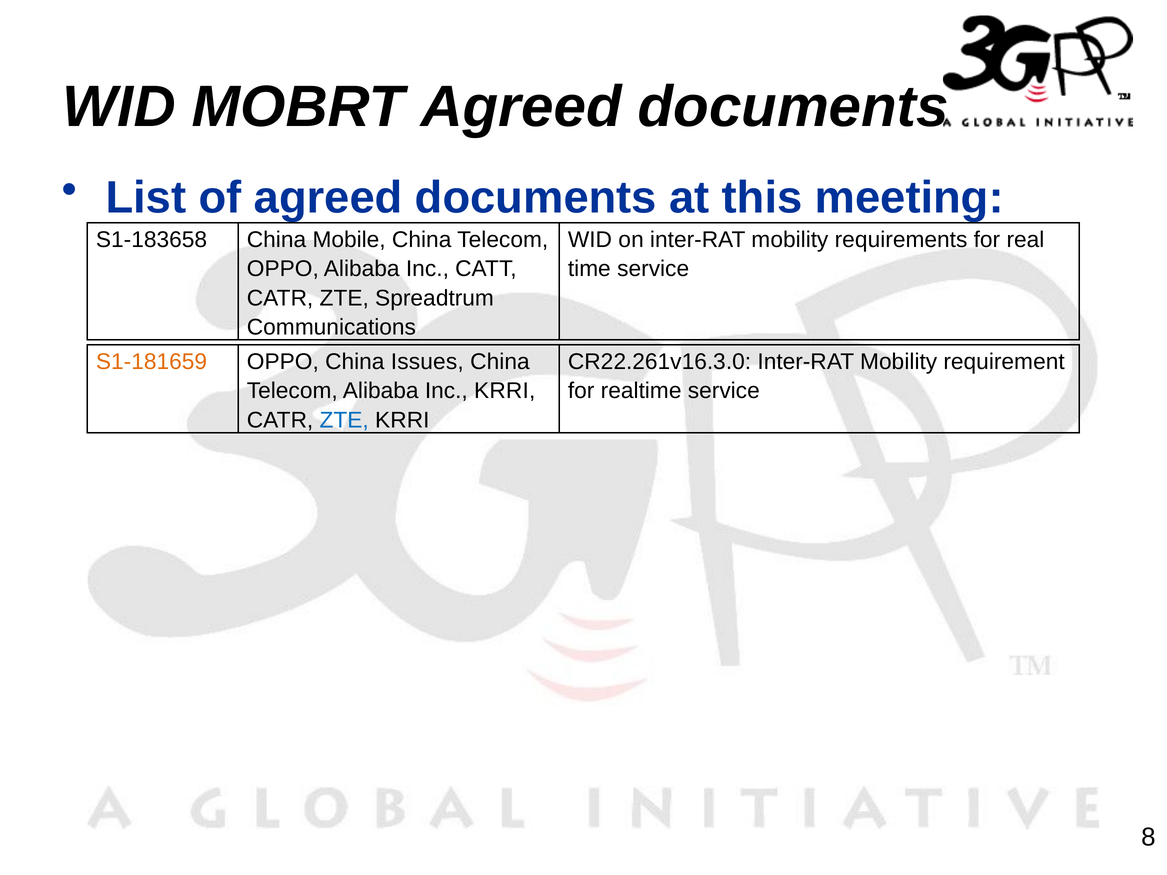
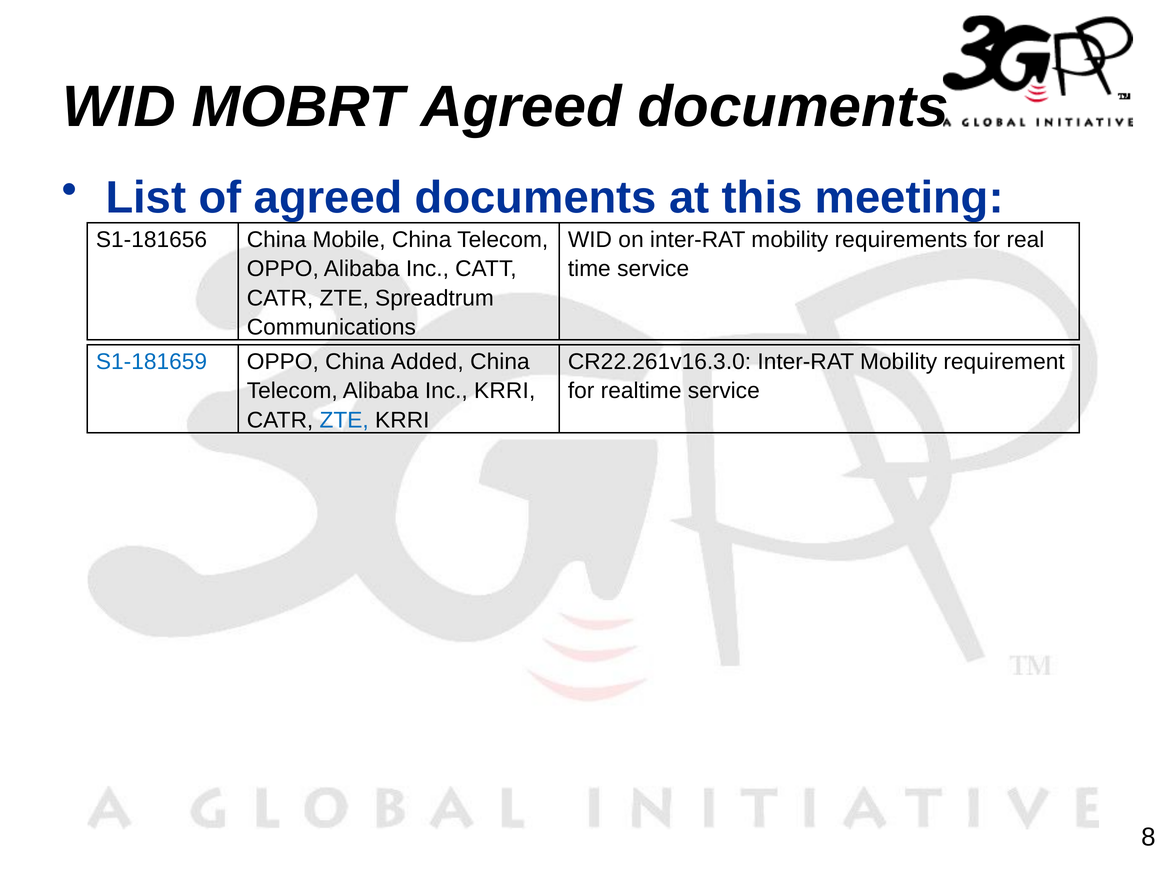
S1-183658: S1-183658 -> S1-181656
S1-181659 colour: orange -> blue
Issues: Issues -> Added
